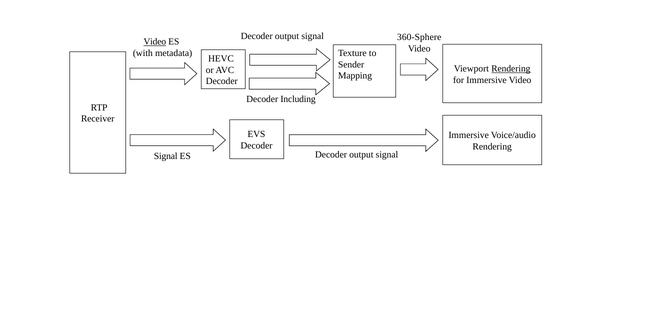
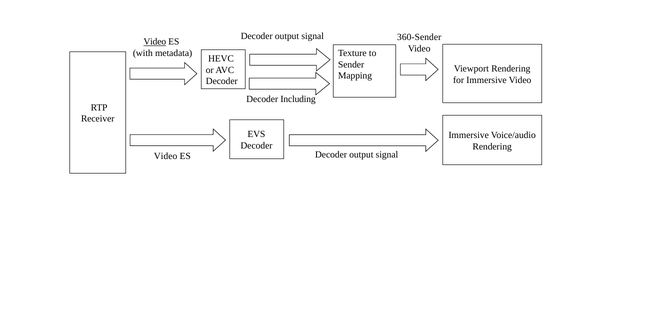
360-Sphere: 360-Sphere -> 360-Sender
Rendering at (511, 69) underline: present -> none
Signal at (166, 156): Signal -> Video
